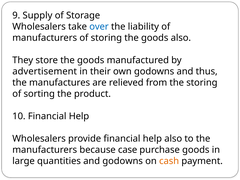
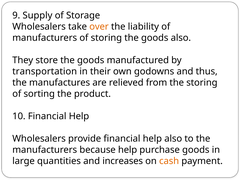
over colour: blue -> orange
advertisement: advertisement -> transportation
because case: case -> help
and godowns: godowns -> increases
